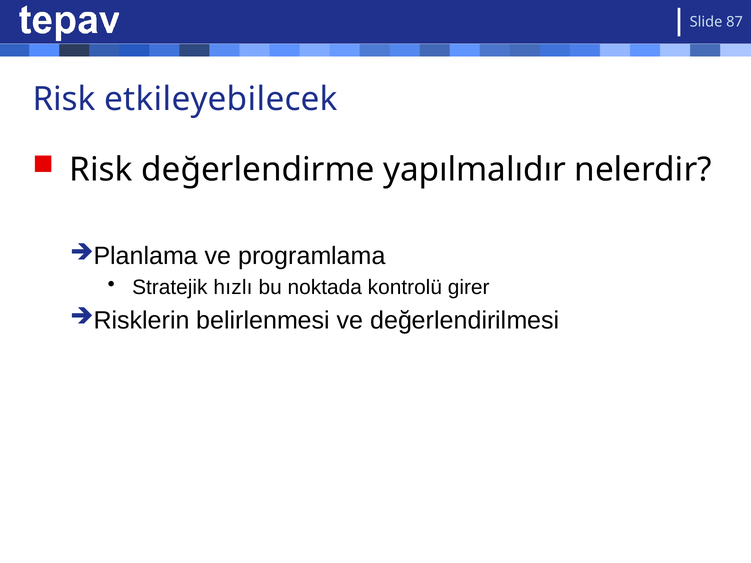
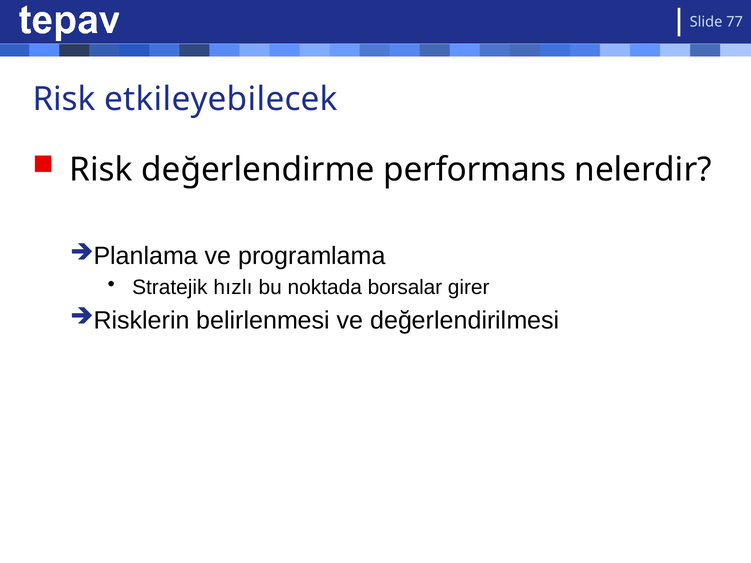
87: 87 -> 77
yapılmalıdır: yapılmalıdır -> performans
kontrolü: kontrolü -> borsalar
